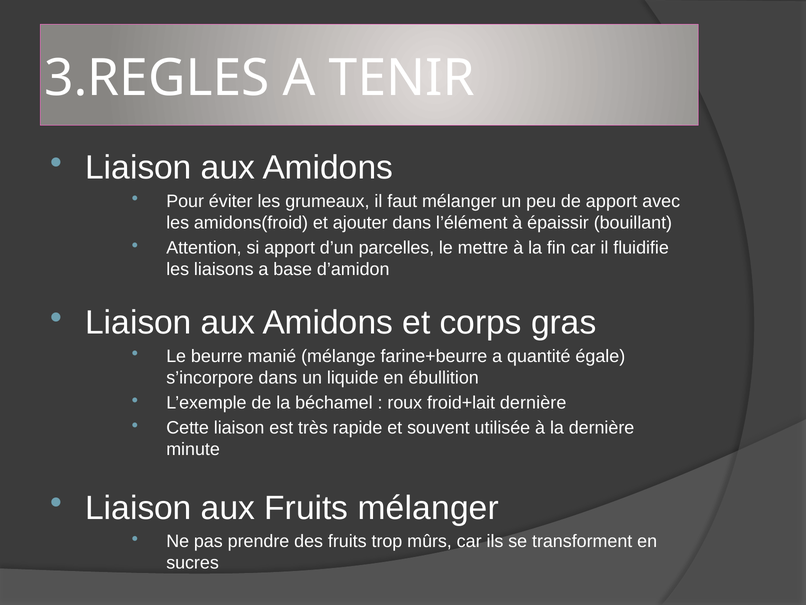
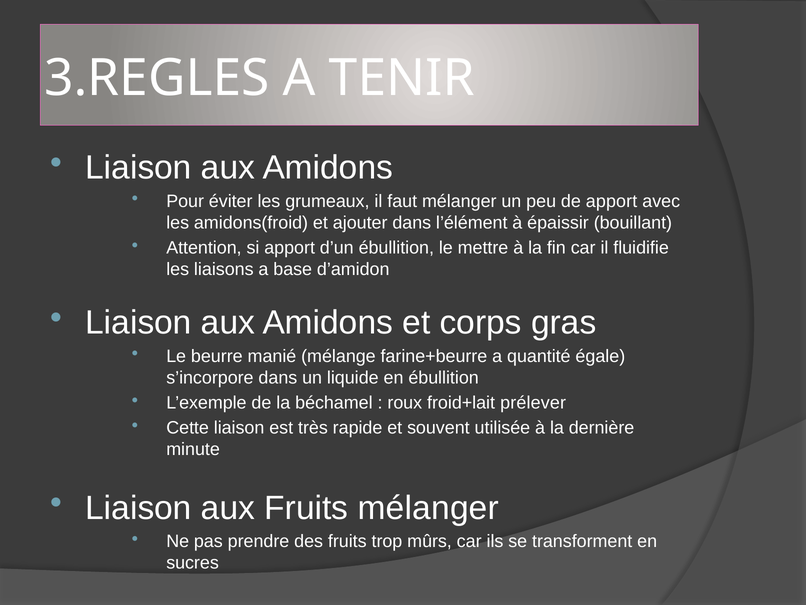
d’un parcelles: parcelles -> ébullition
froid+lait dernière: dernière -> prélever
